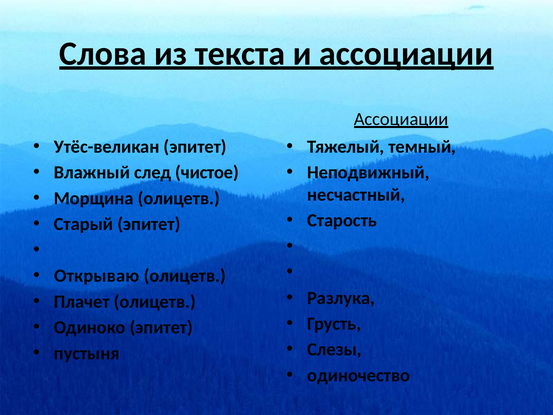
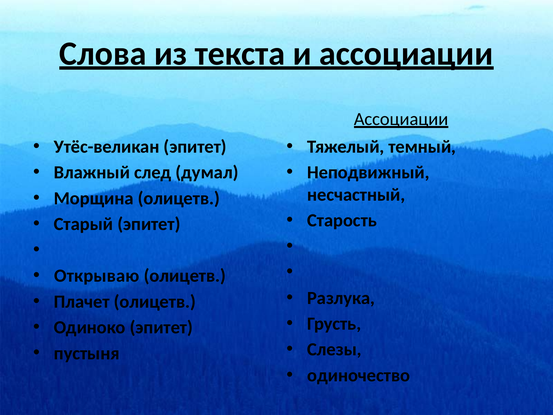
чистое: чистое -> думал
